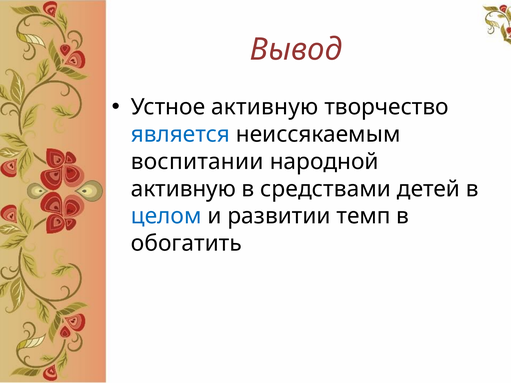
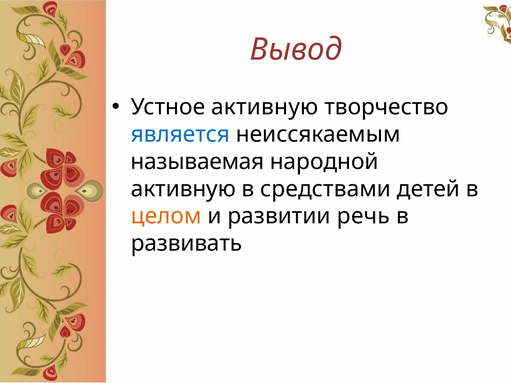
воспитании: воспитании -> называемая
целом colour: blue -> orange
темп: темп -> речь
обогатить: обогатить -> развивать
